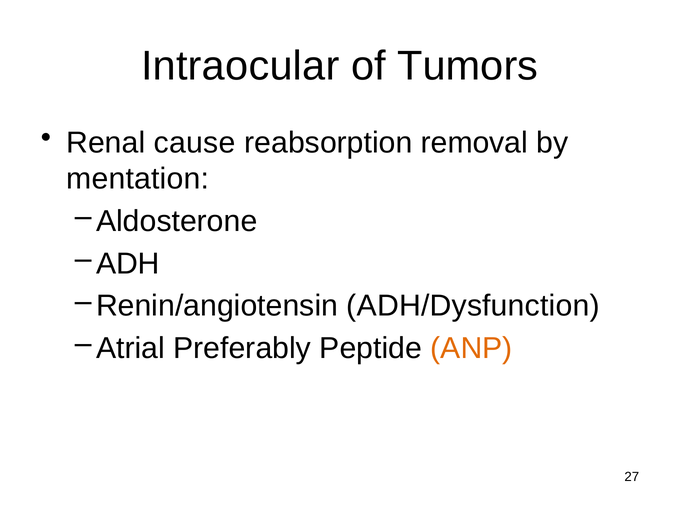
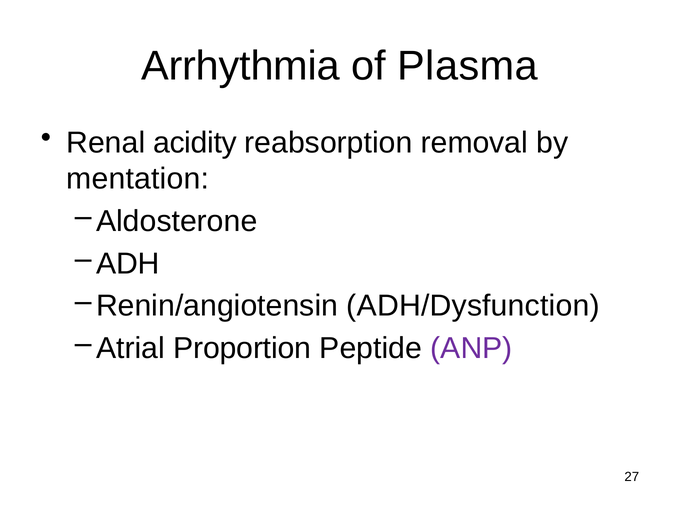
Intraocular: Intraocular -> Arrhythmia
Tumors: Tumors -> Plasma
cause: cause -> acidity
Preferably: Preferably -> Proportion
ANP colour: orange -> purple
